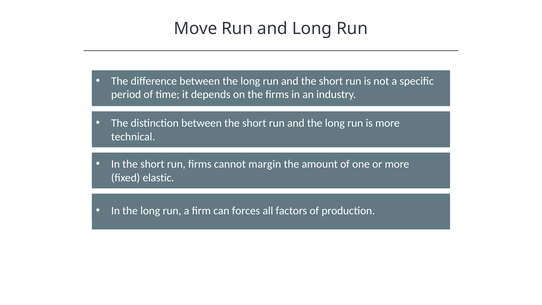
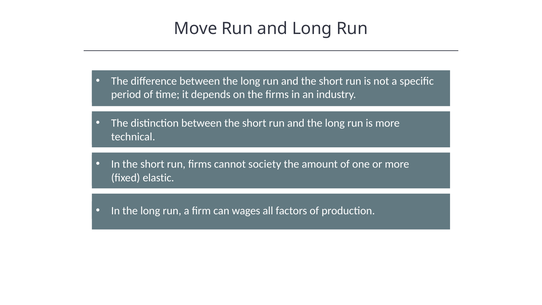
margin: margin -> society
forces: forces -> wages
